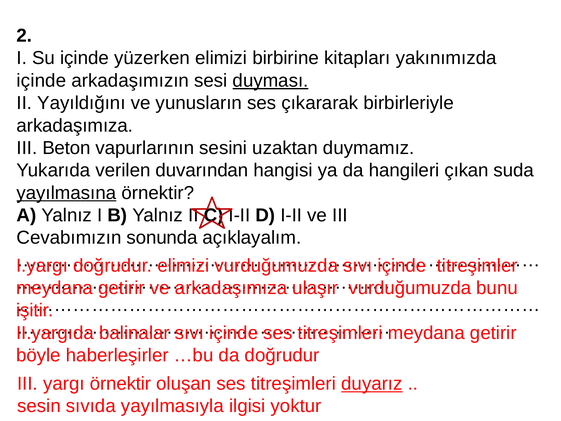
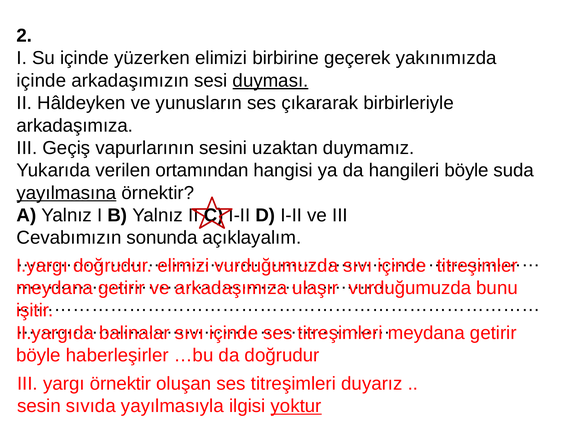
kitapları: kitapları -> geçerek
Yayıldığını: Yayıldığını -> Hâldeyken
Beton: Beton -> Geçiş
duvarından: duvarından -> ortamından
hangileri çıkan: çıkan -> böyle
duyarız underline: present -> none
yoktur underline: none -> present
